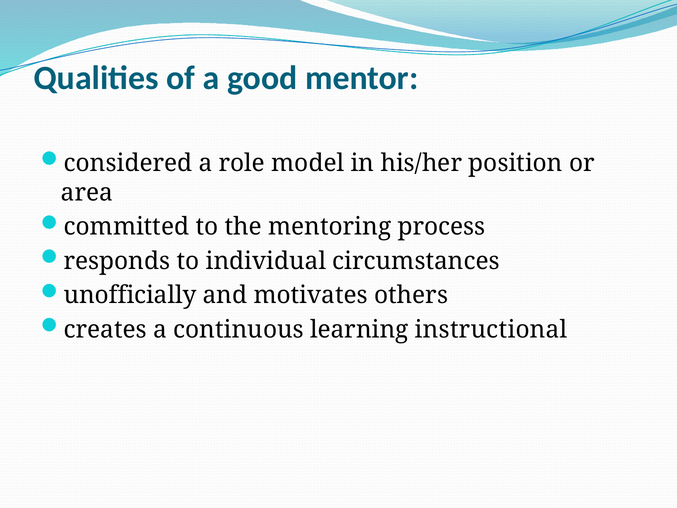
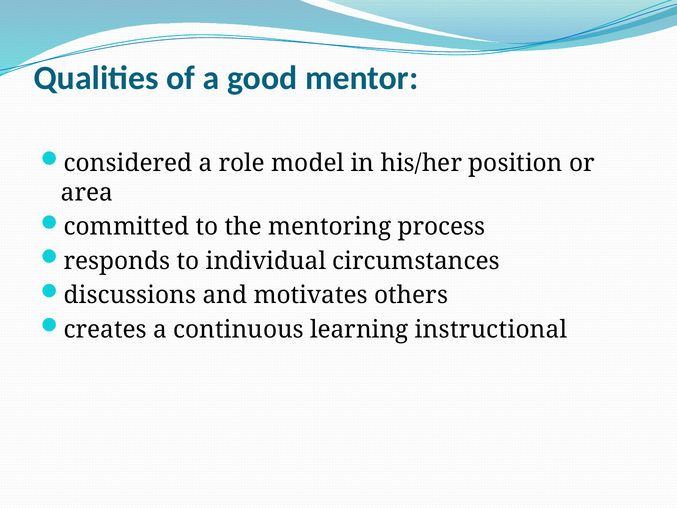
unofficially: unofficially -> discussions
